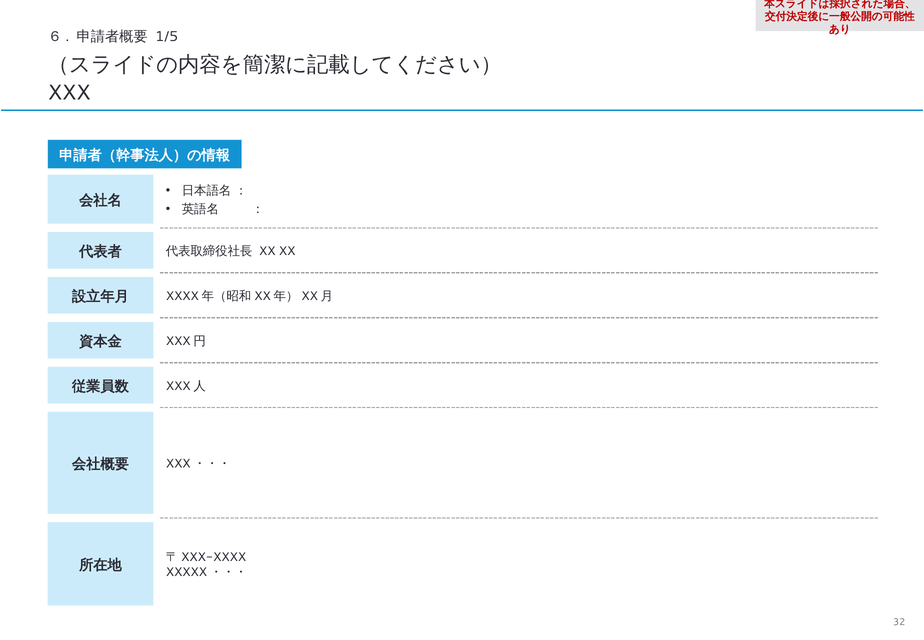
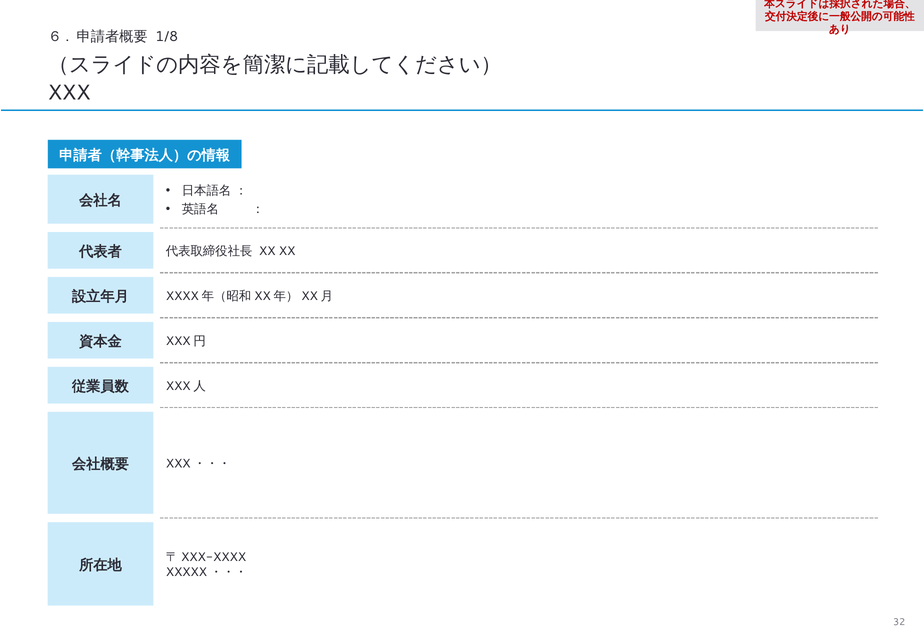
1/5: 1/5 -> 1/8
